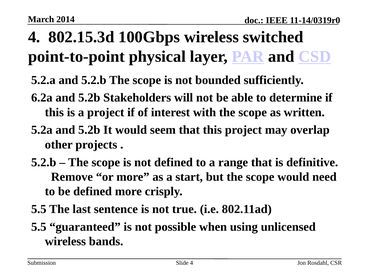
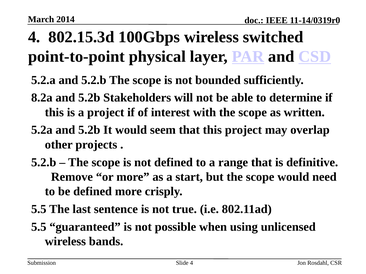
6.2a: 6.2a -> 8.2a
